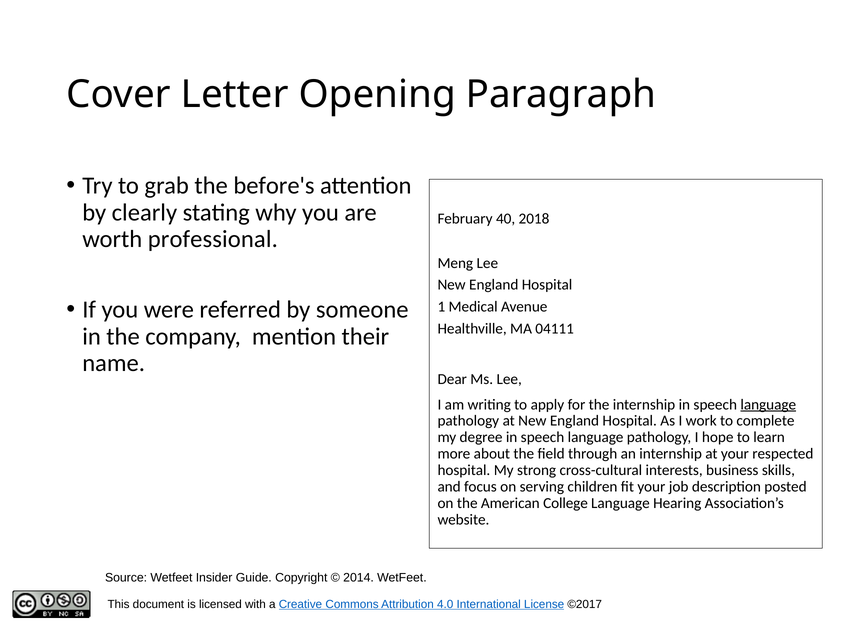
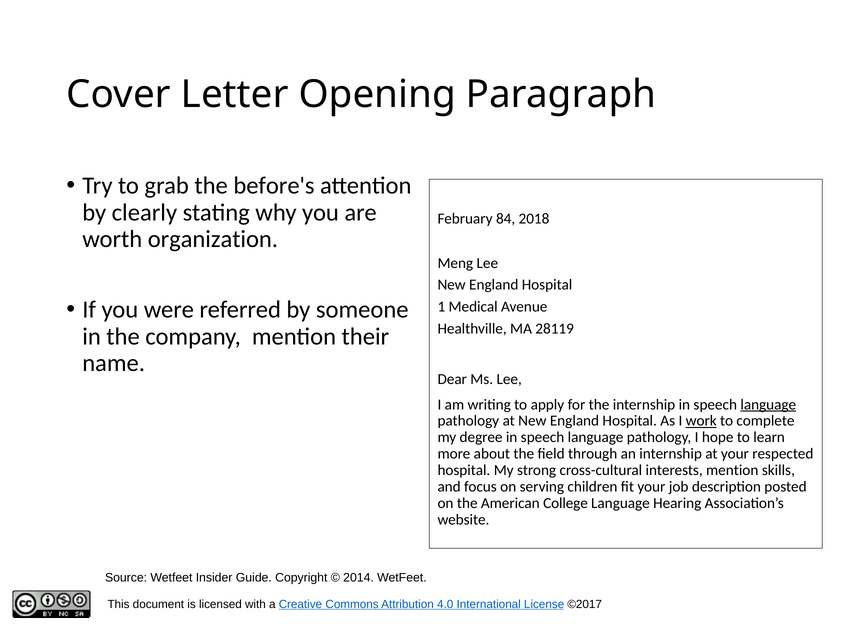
40: 40 -> 84
professional: professional -> organization
04111: 04111 -> 28119
work underline: none -> present
interests business: business -> mention
